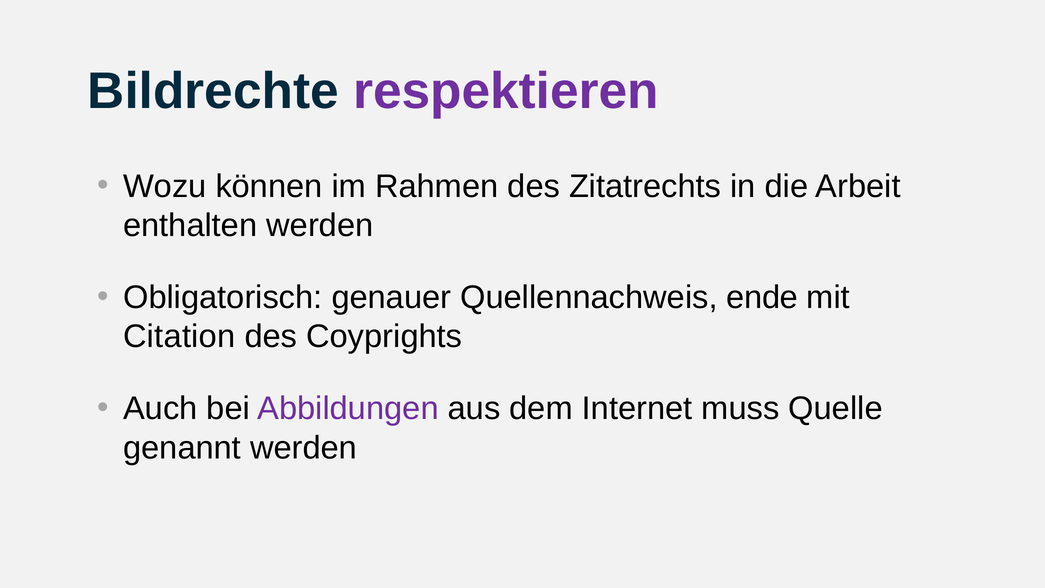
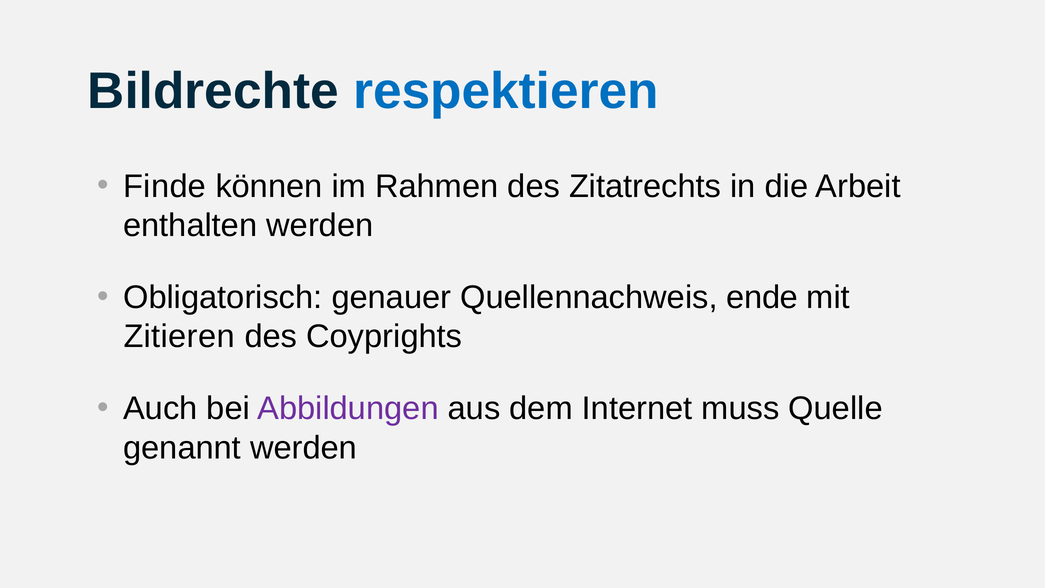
respektieren colour: purple -> blue
Wozu: Wozu -> Finde
Citation: Citation -> Zitieren
